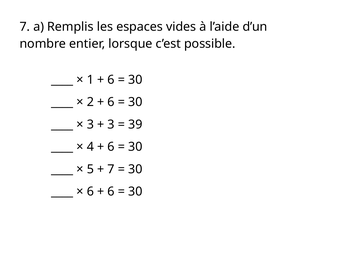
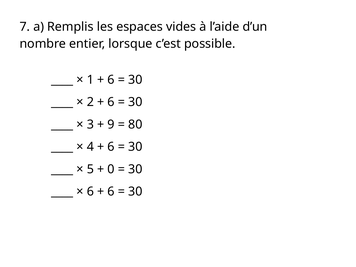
3 at (111, 124): 3 -> 9
39: 39 -> 80
7 at (111, 169): 7 -> 0
